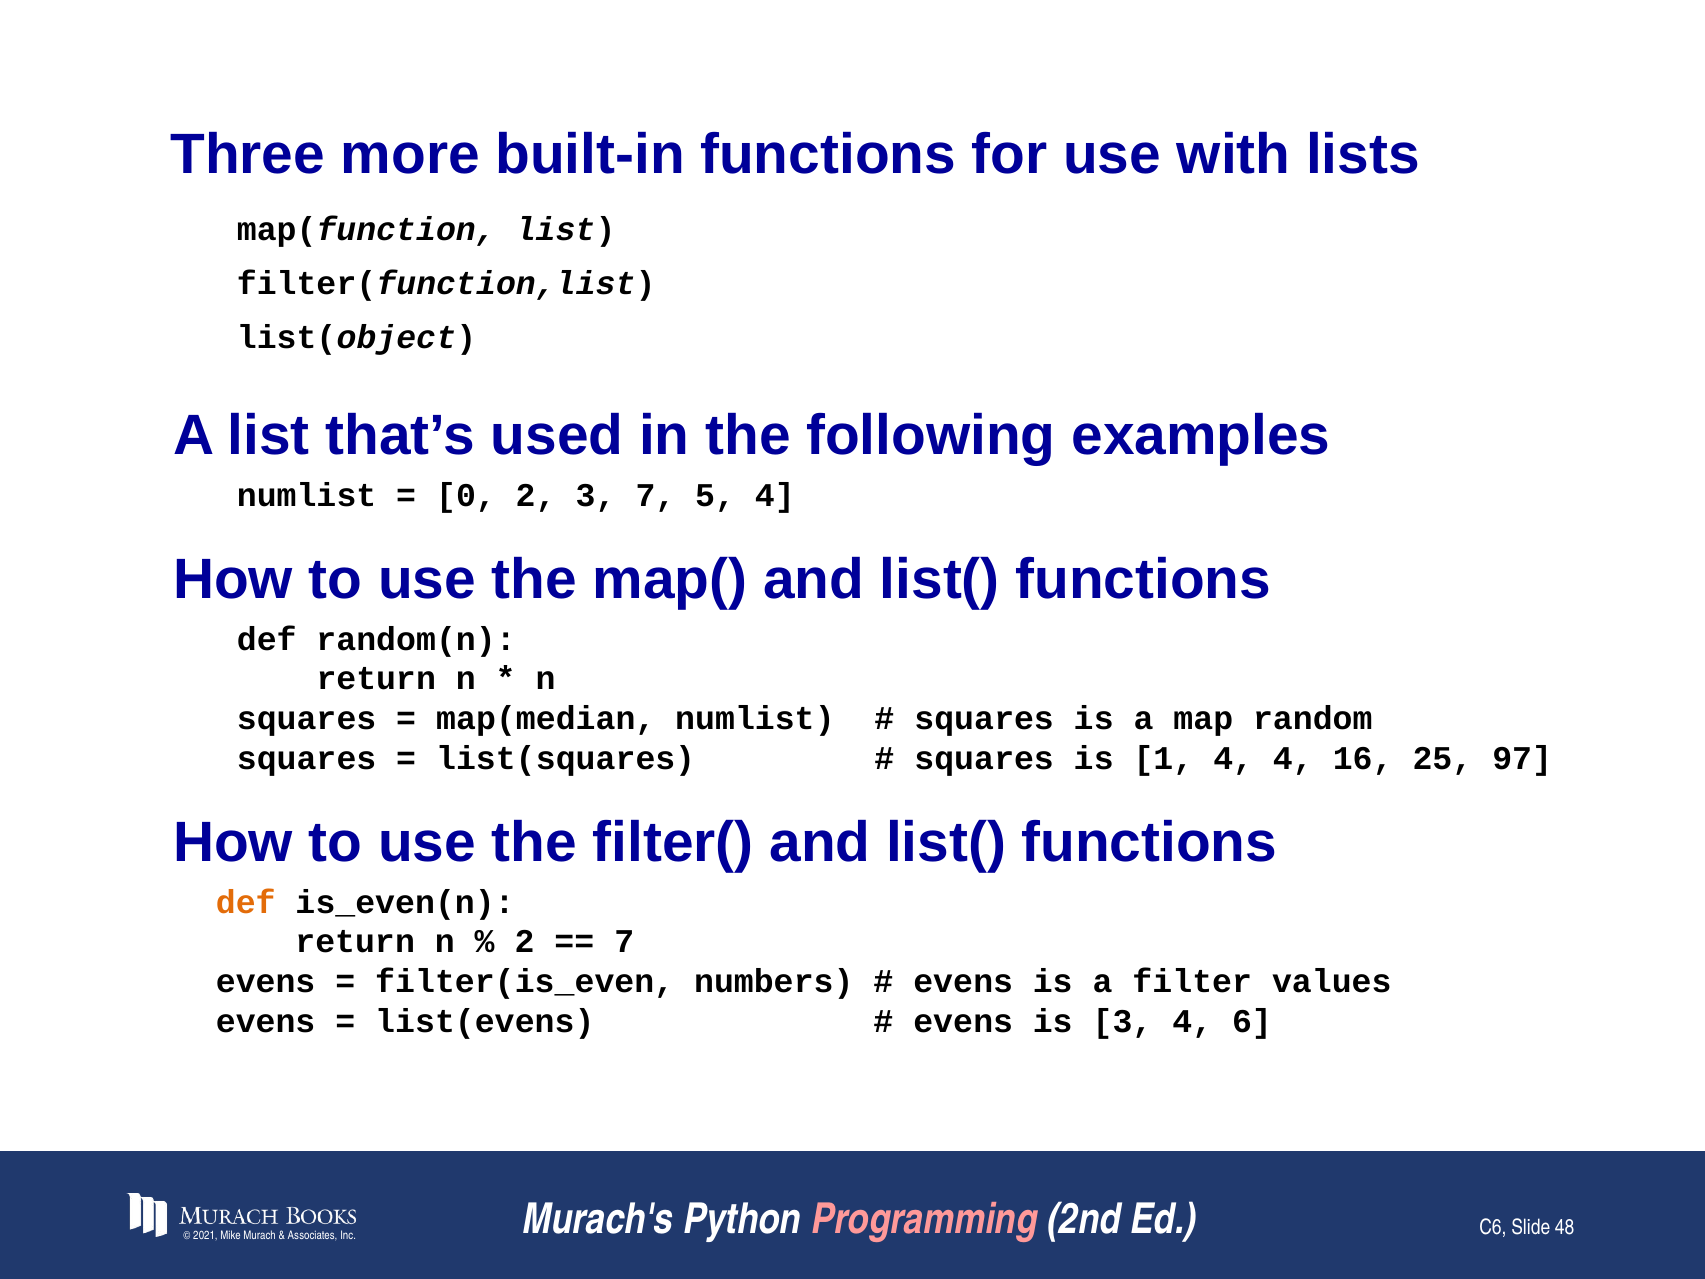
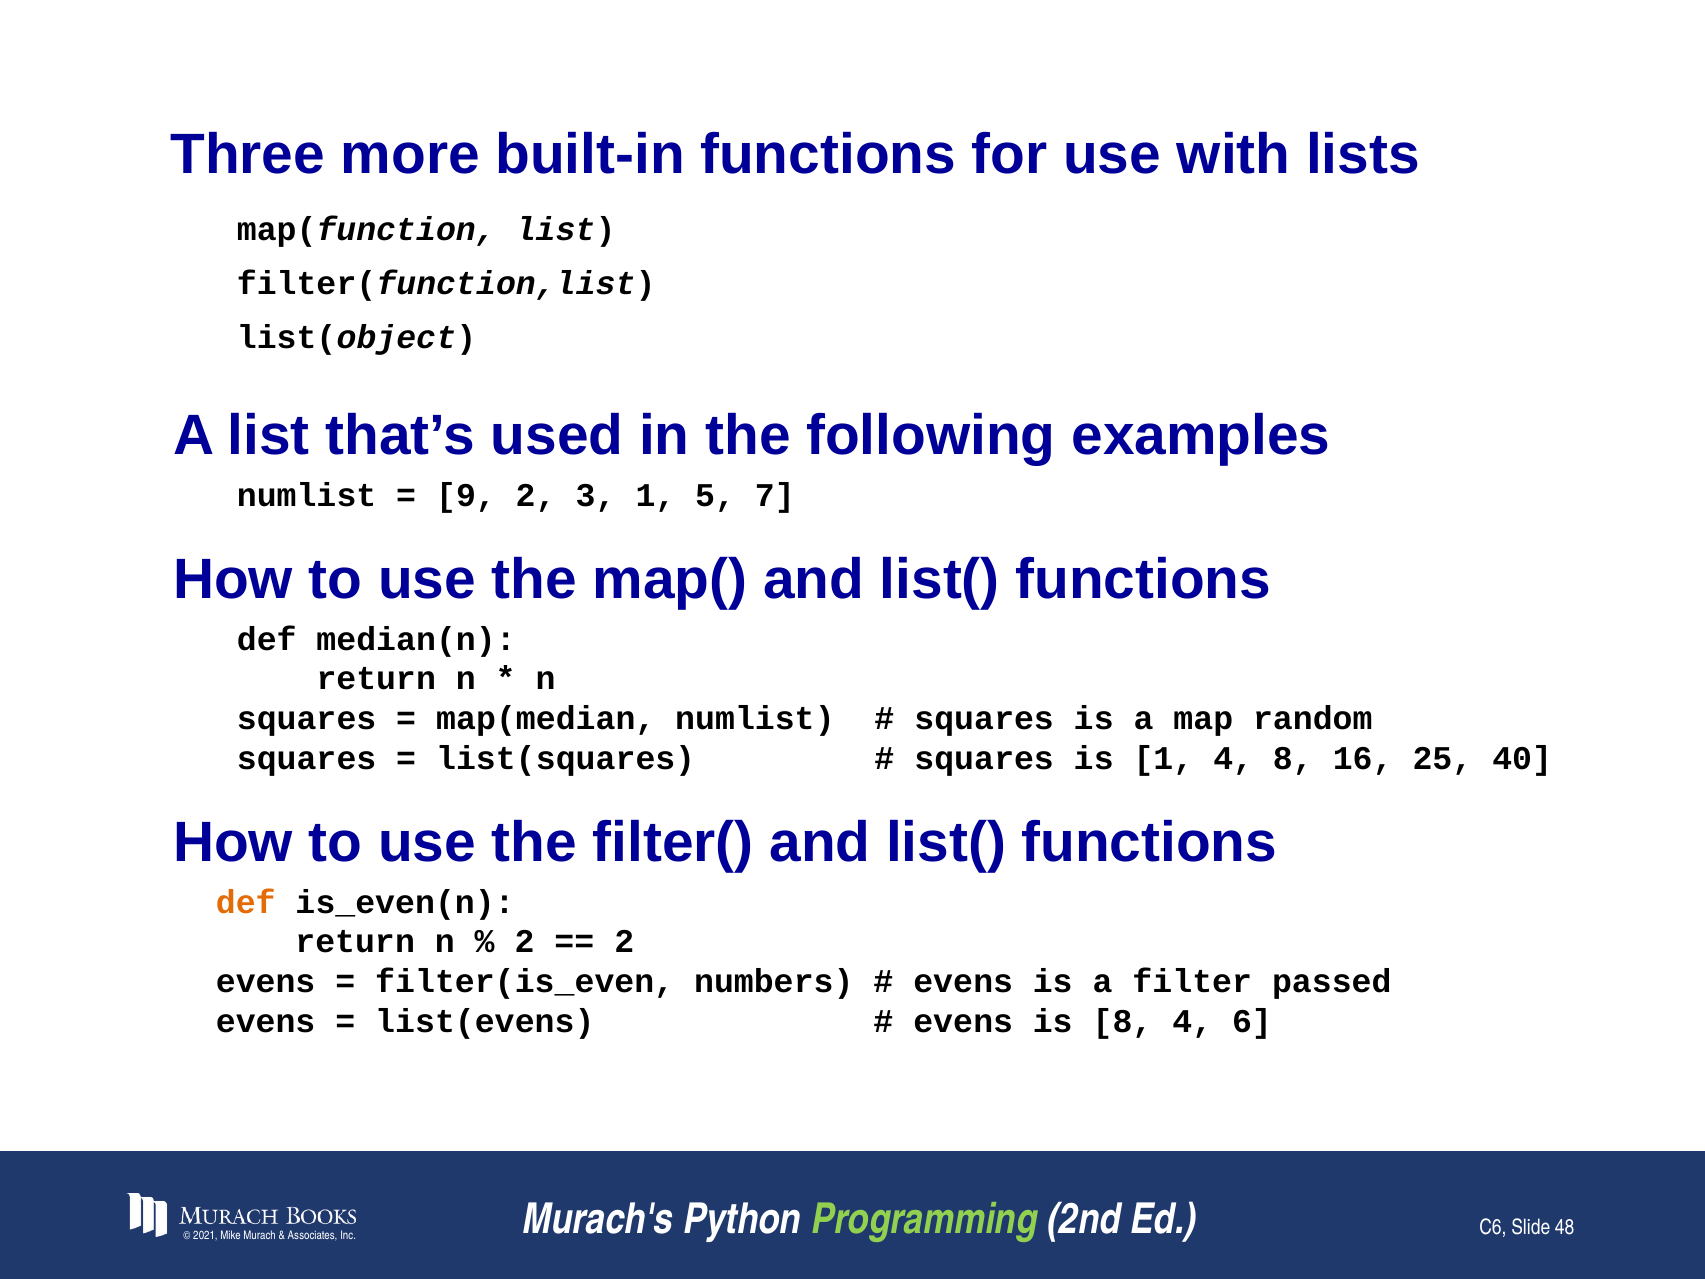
0: 0 -> 9
3 7: 7 -> 1
5 4: 4 -> 7
random(n: random(n -> median(n
4 4: 4 -> 8
97: 97 -> 40
7 at (624, 942): 7 -> 2
values: values -> passed
is 3: 3 -> 8
Programming colour: pink -> light green
